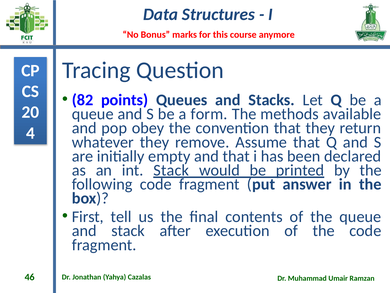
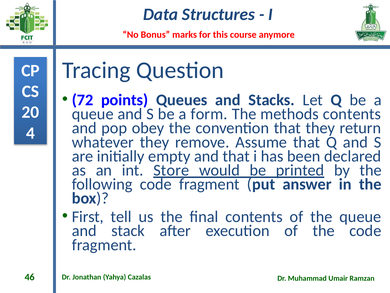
82: 82 -> 72
methods available: available -> contents
int Stack: Stack -> Store
